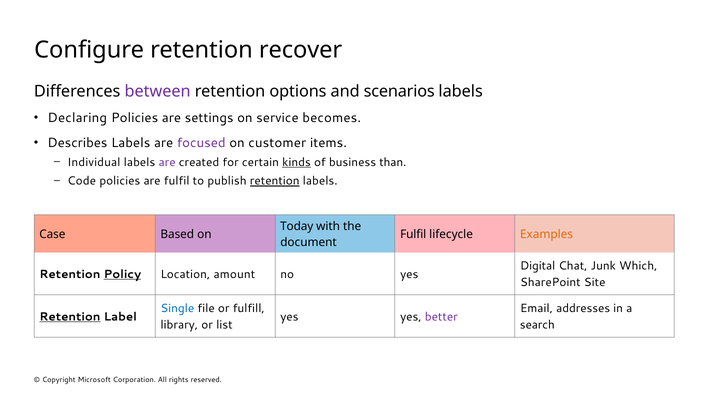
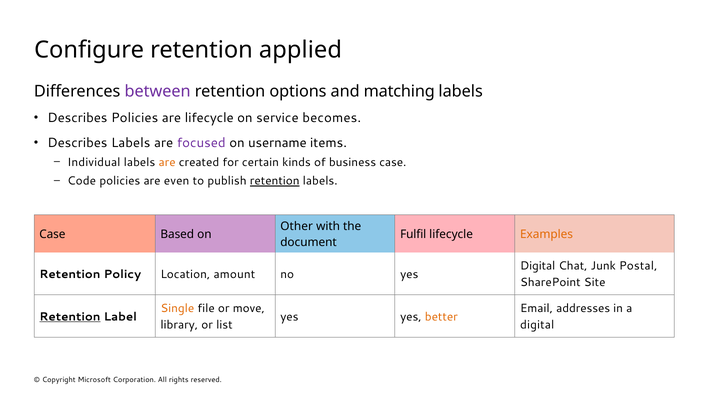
recover: recover -> applied
scenarios: scenarios -> matching
Declaring at (77, 118): Declaring -> Describes
are settings: settings -> lifecycle
customer: customer -> username
are at (167, 162) colour: purple -> orange
kinds underline: present -> none
business than: than -> case
are fulfil: fulfil -> even
Today: Today -> Other
Which: Which -> Postal
Policy underline: present -> none
Single colour: blue -> orange
fulfill: fulfill -> move
better colour: purple -> orange
search at (537, 325): search -> digital
